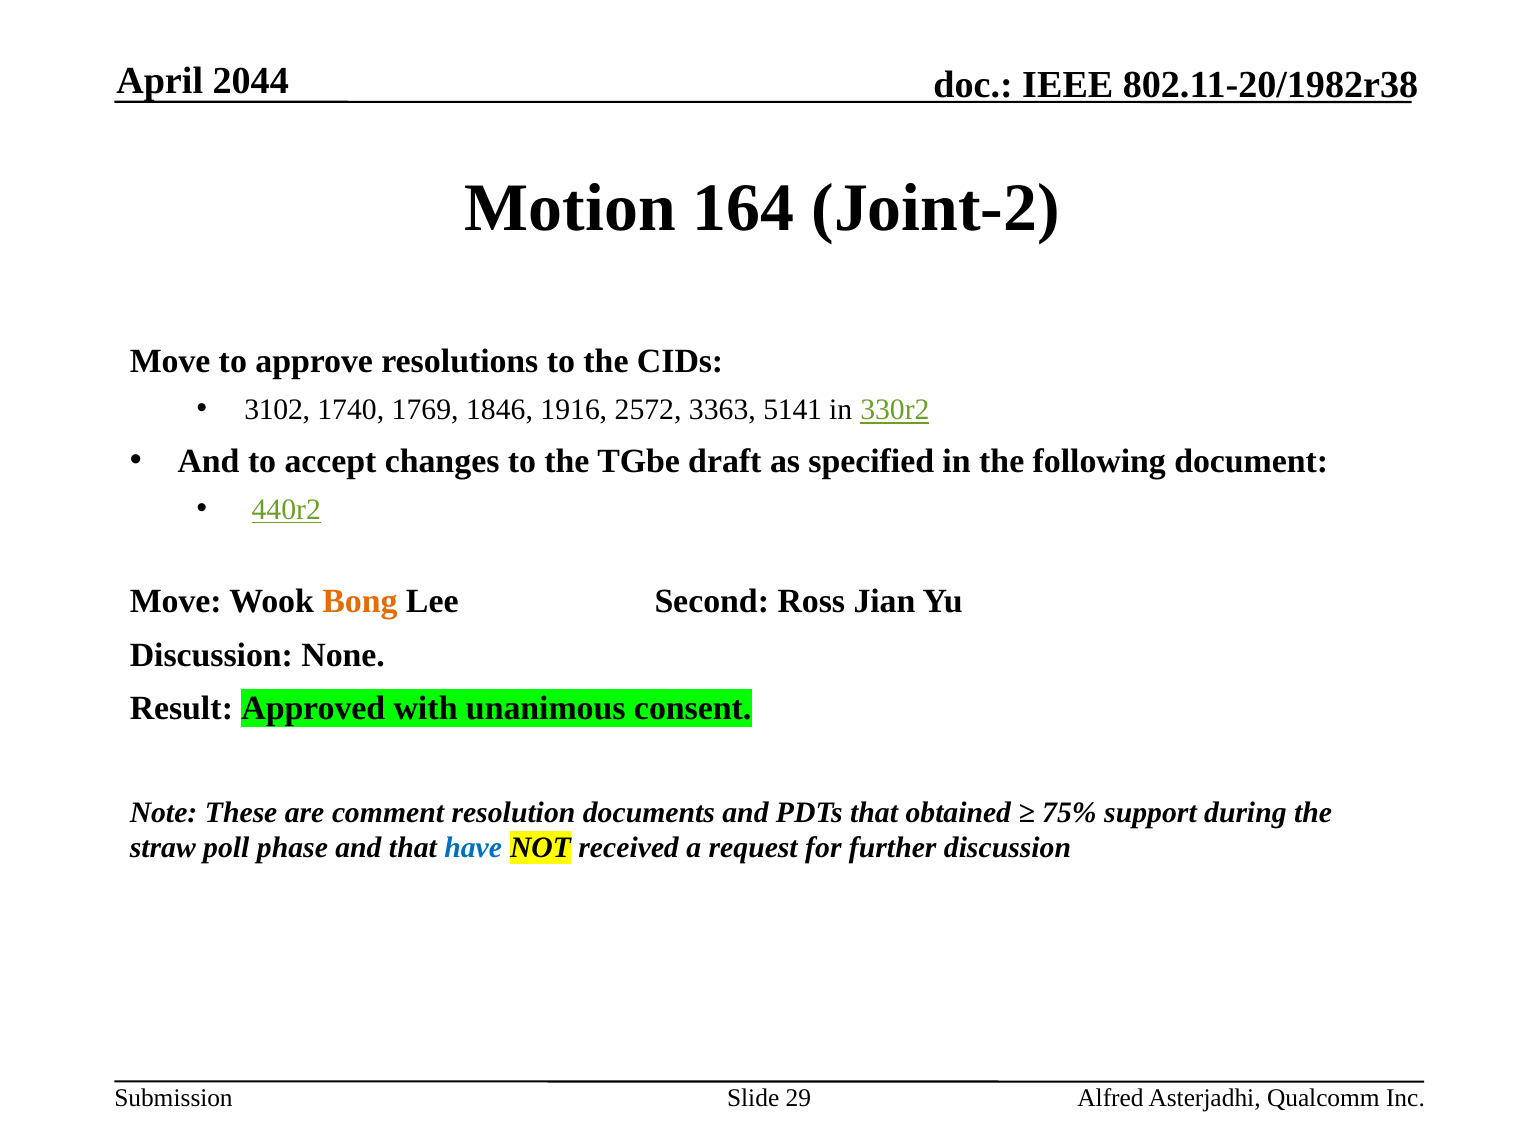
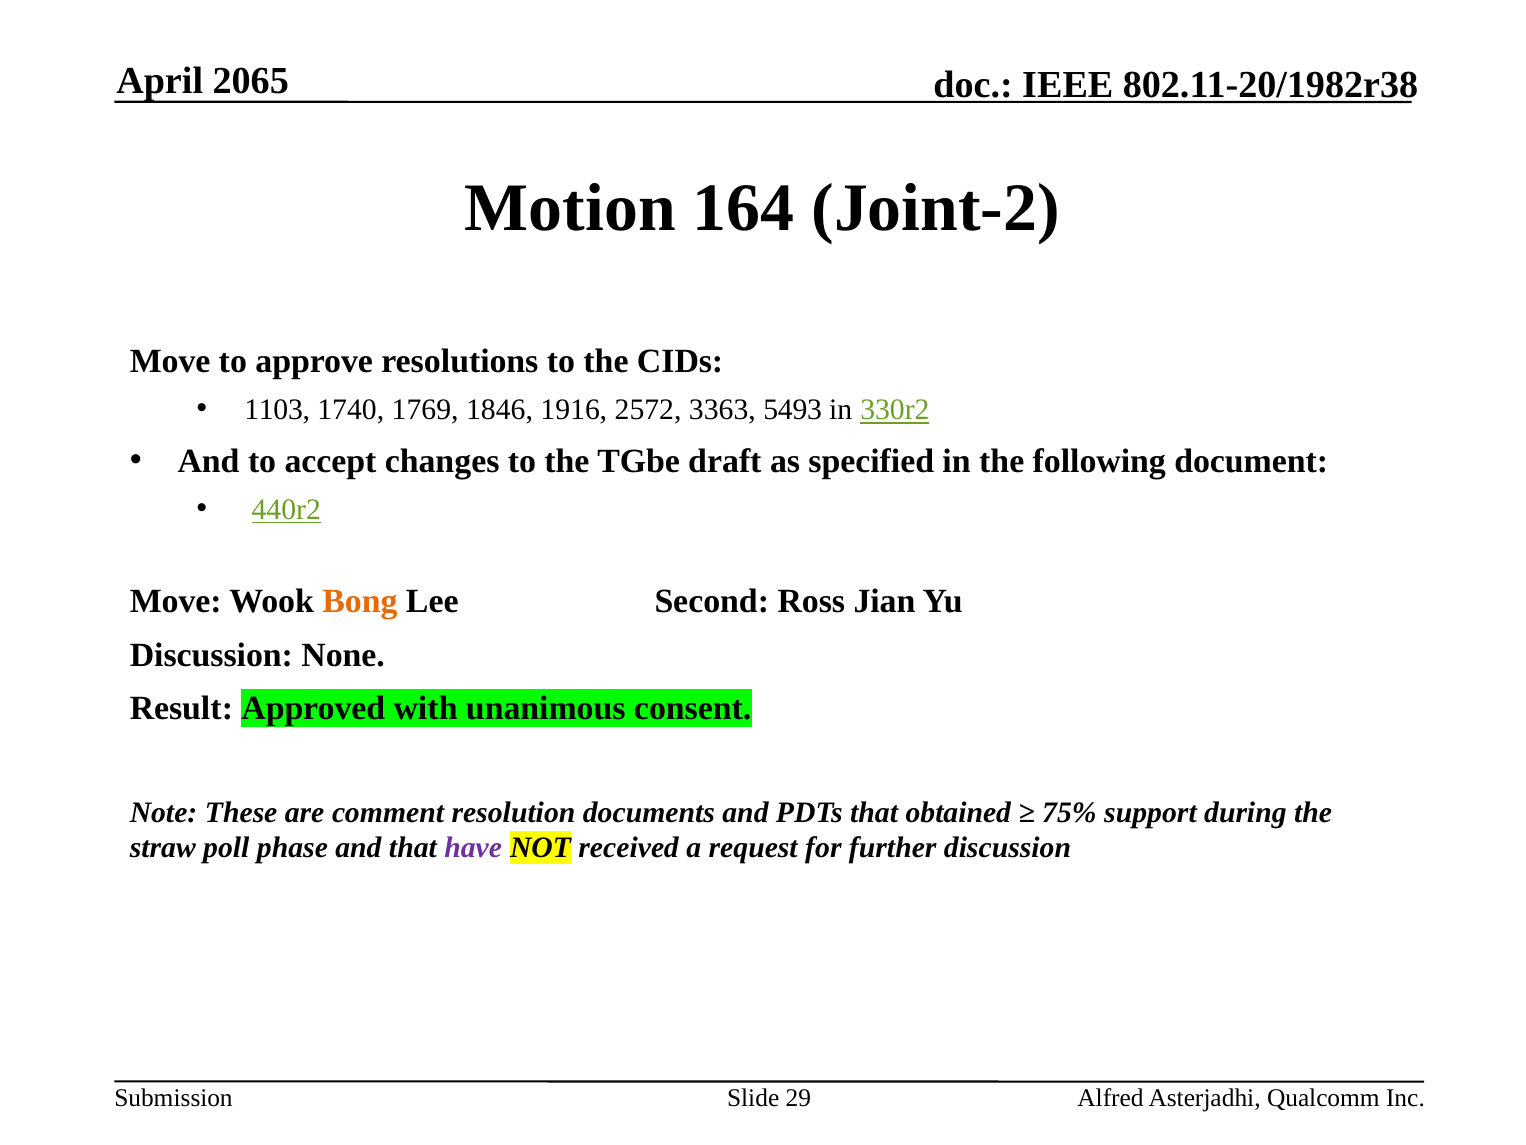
2044: 2044 -> 2065
3102: 3102 -> 1103
5141: 5141 -> 5493
have colour: blue -> purple
